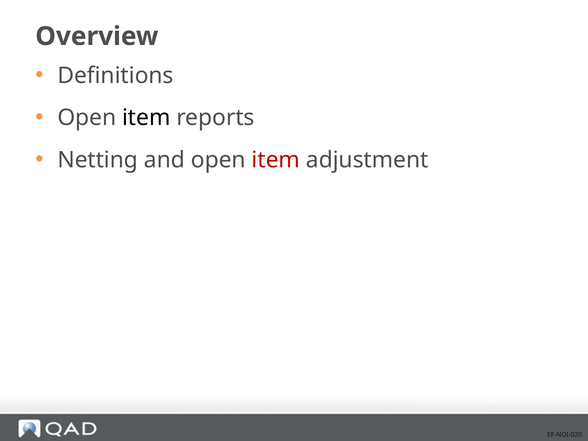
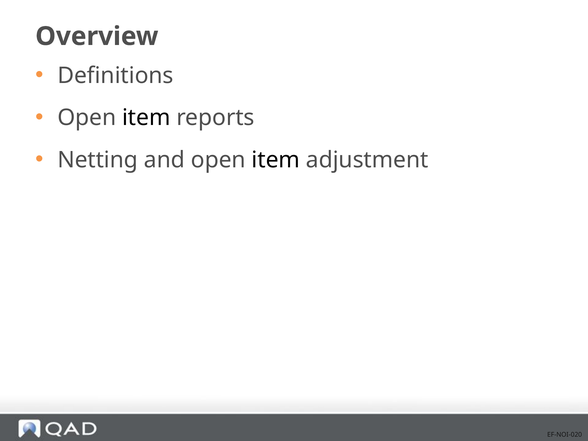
item at (276, 160) colour: red -> black
